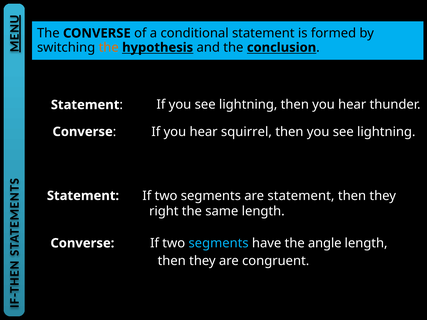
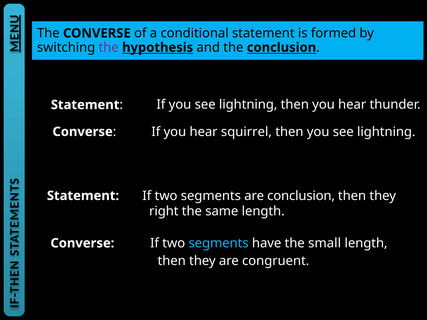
the at (109, 48) colour: orange -> purple
are statement: statement -> conclusion
angle: angle -> small
